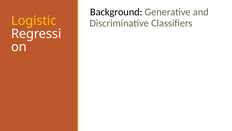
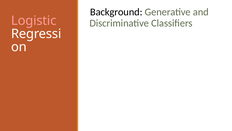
Logistic colour: yellow -> pink
